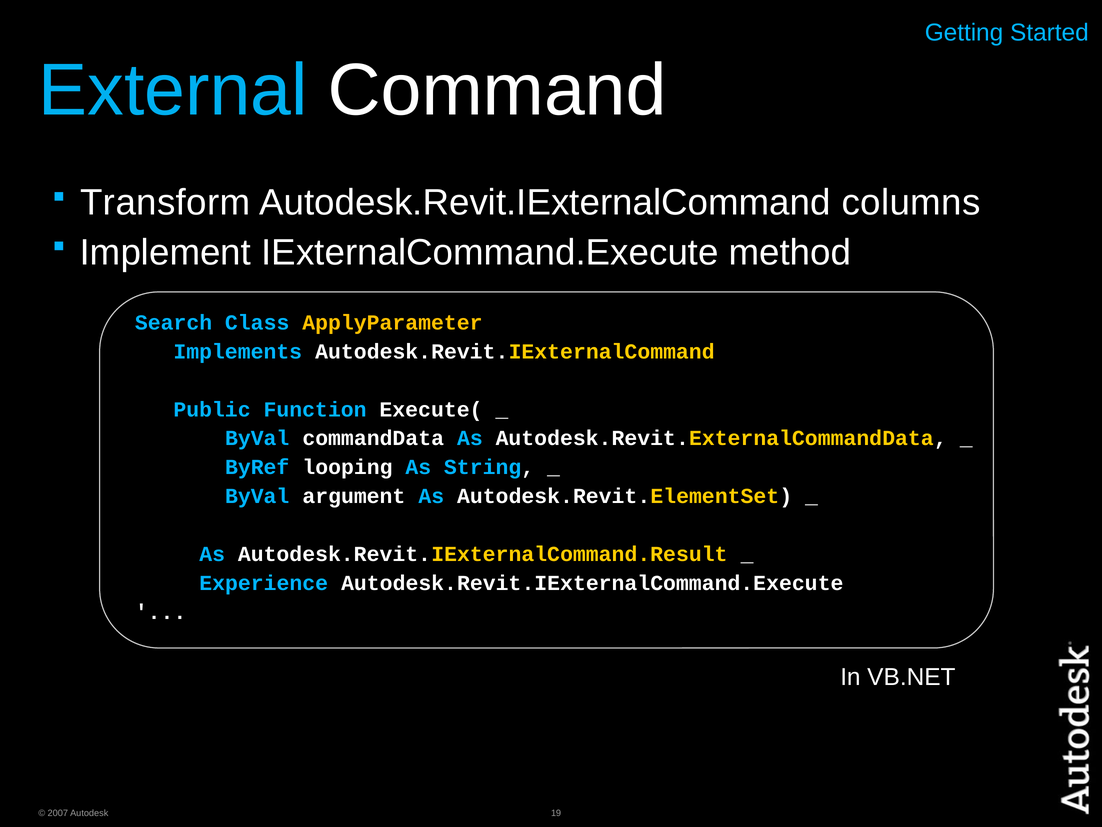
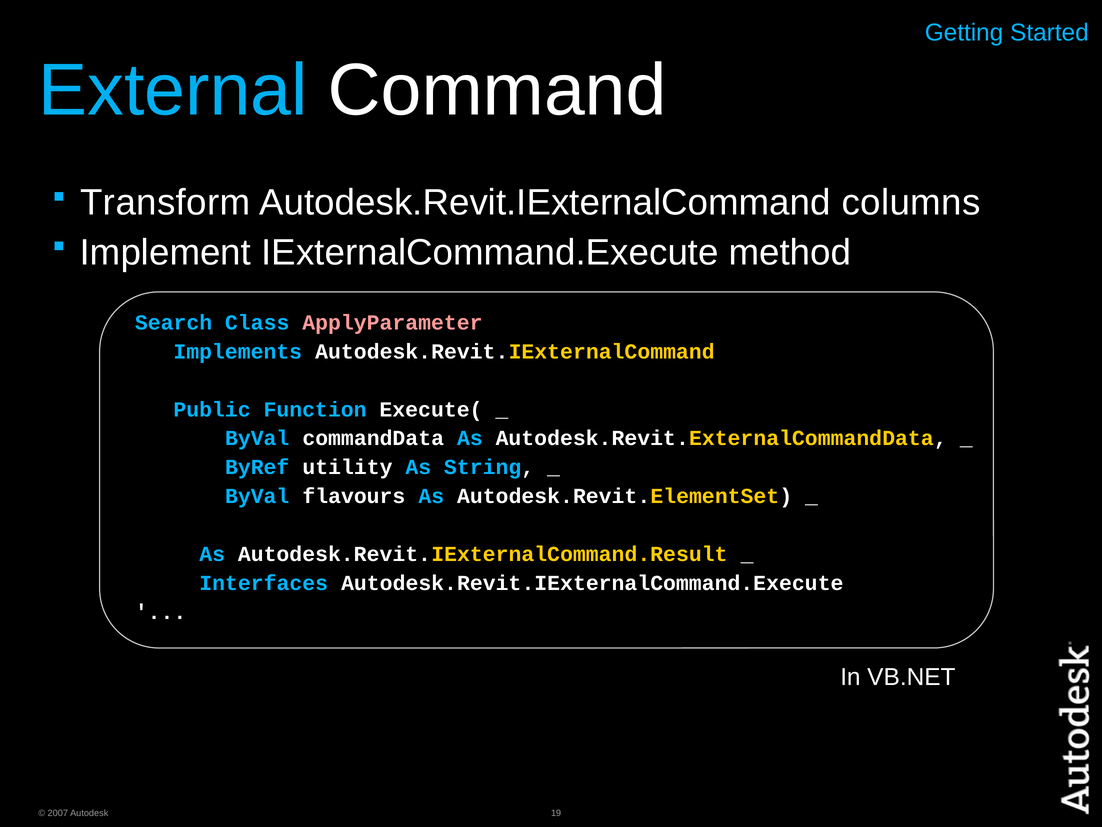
ApplyParameter colour: yellow -> pink
looping: looping -> utility
argument: argument -> flavours
Experience: Experience -> Interfaces
